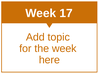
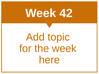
17: 17 -> 42
